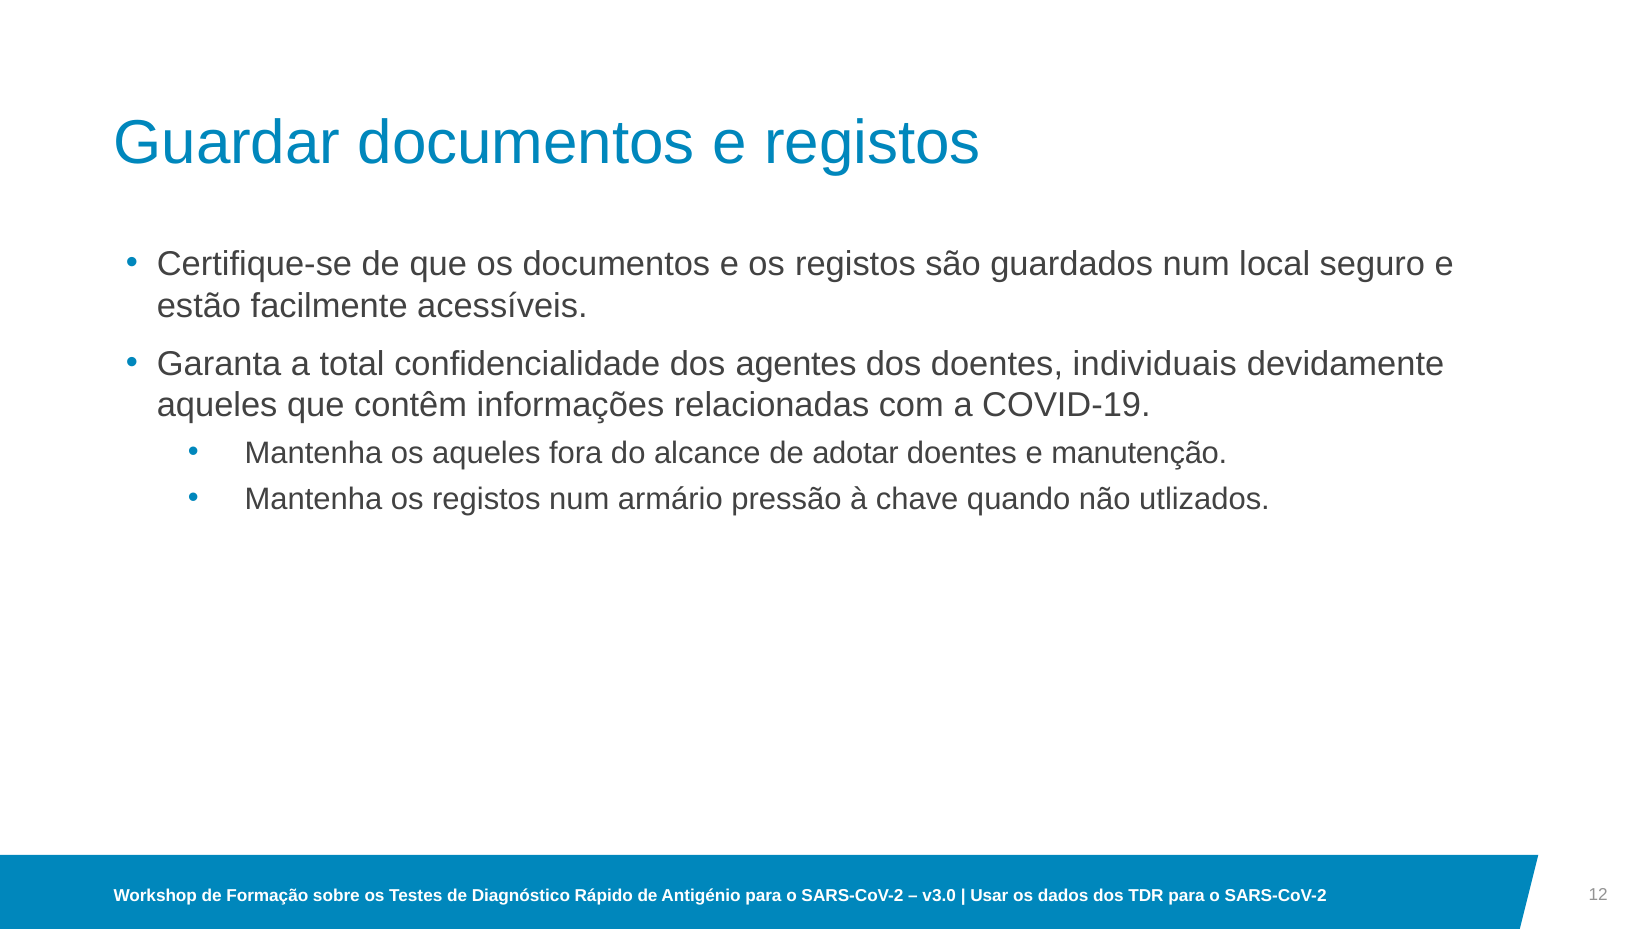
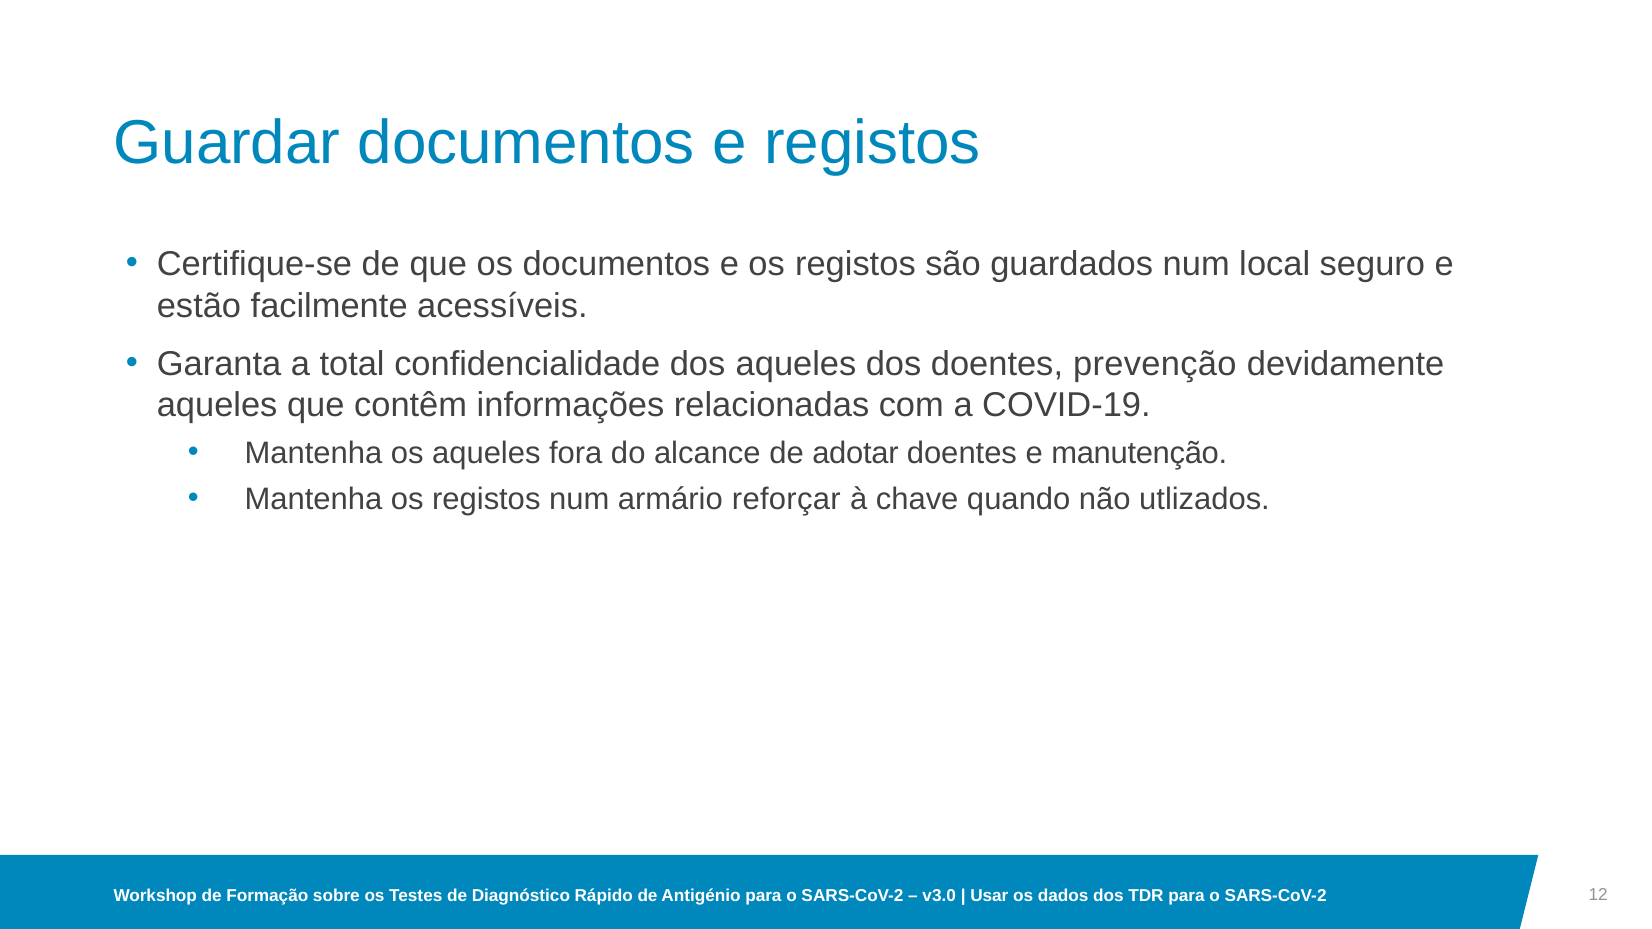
dos agentes: agentes -> aqueles
individuais: individuais -> prevenção
pressão: pressão -> reforçar
